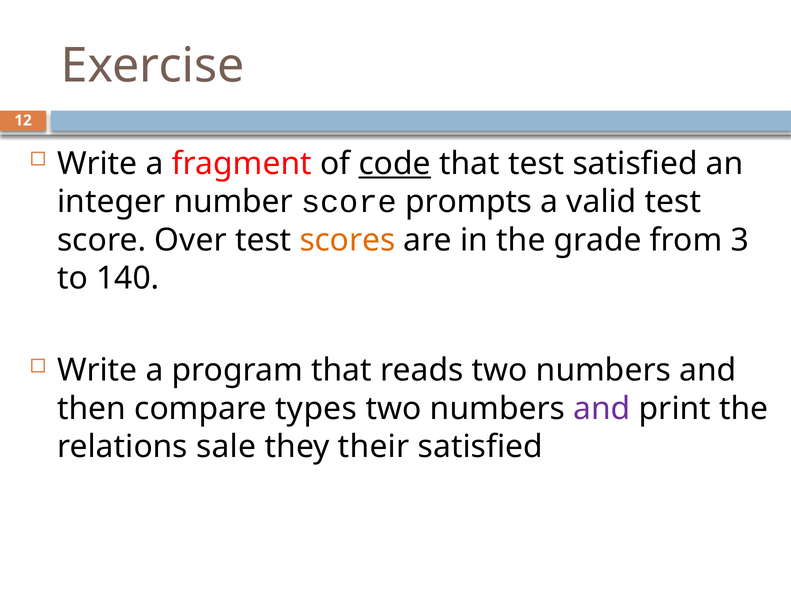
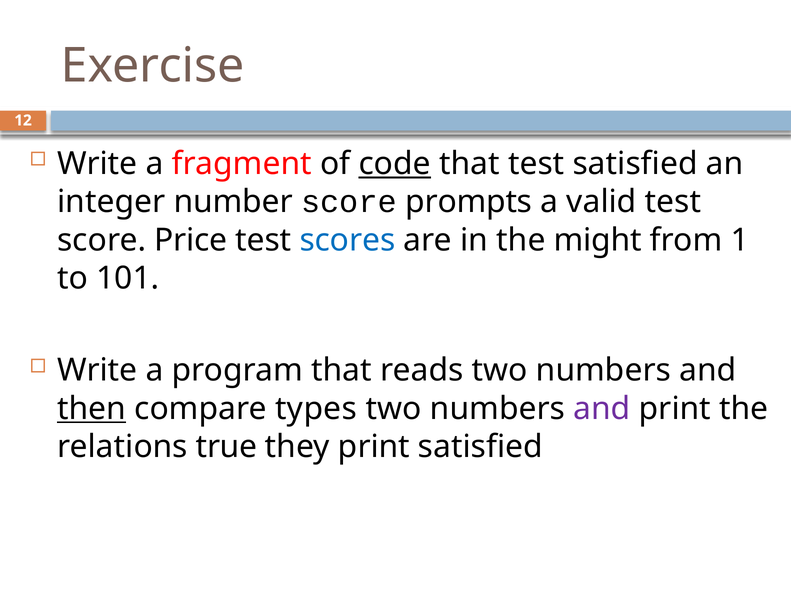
Over: Over -> Price
scores colour: orange -> blue
grade: grade -> might
3: 3 -> 1
140: 140 -> 101
then underline: none -> present
sale: sale -> true
they their: their -> print
